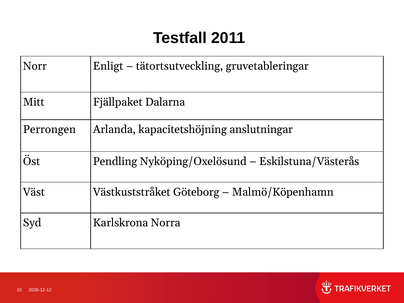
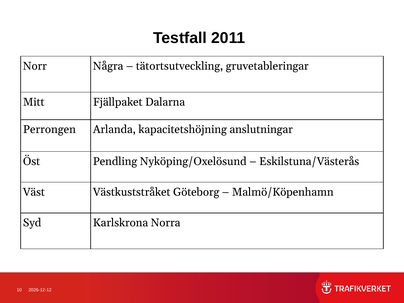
Enligt: Enligt -> Några
